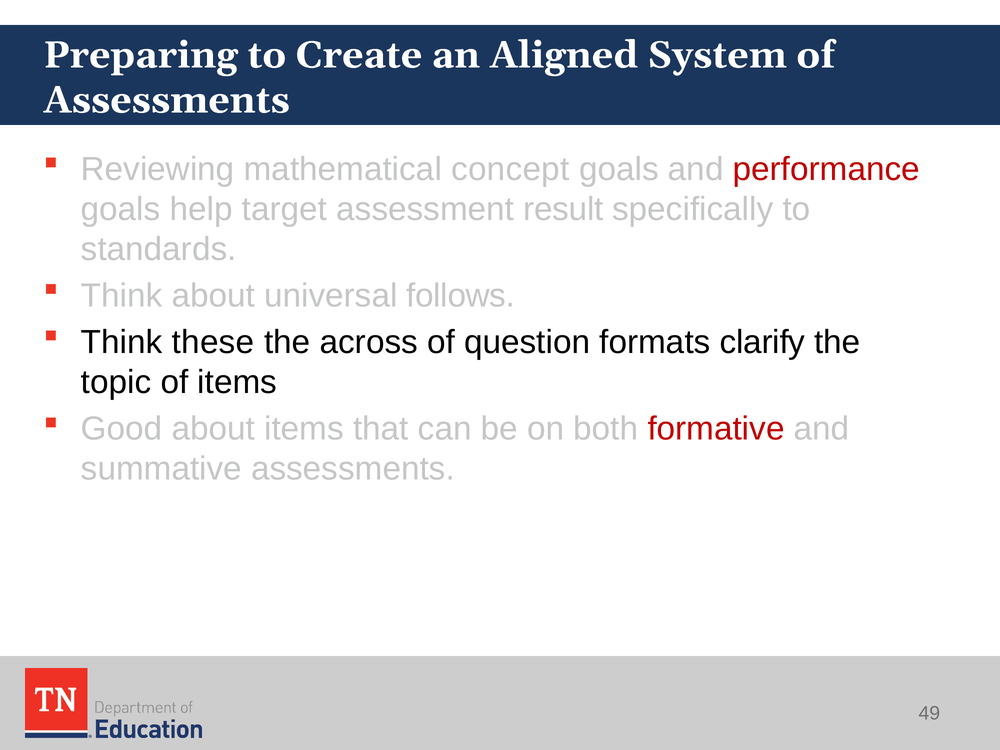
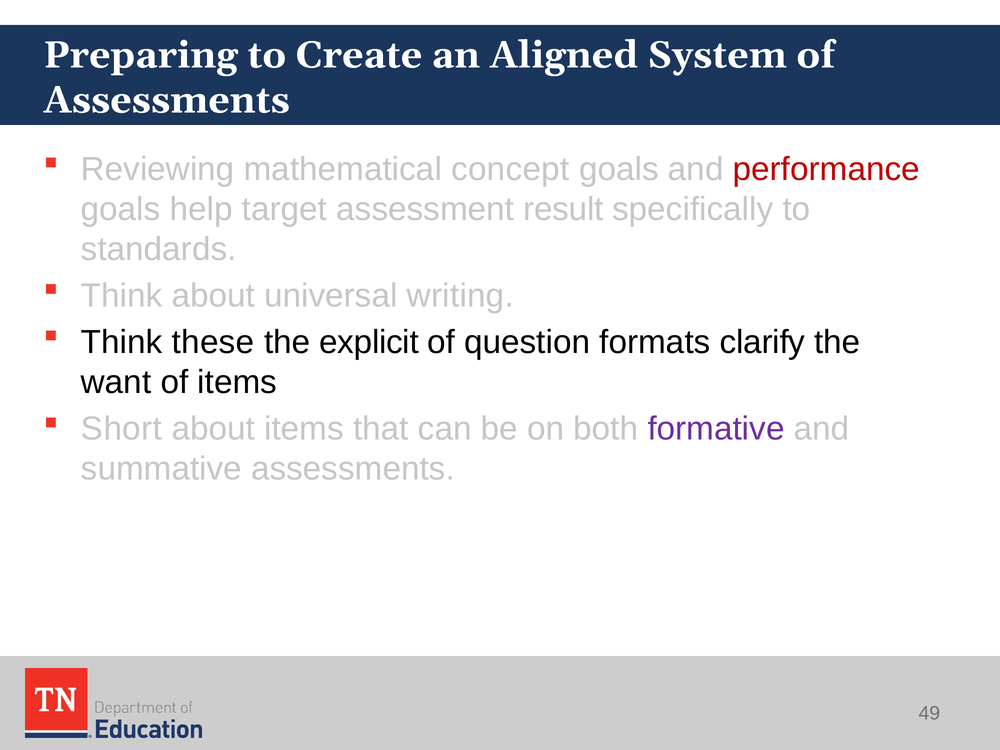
follows: follows -> writing
across: across -> explicit
topic: topic -> want
Good: Good -> Short
formative colour: red -> purple
